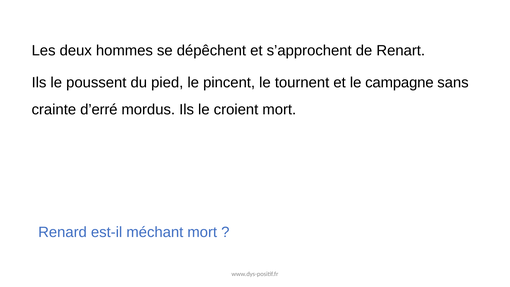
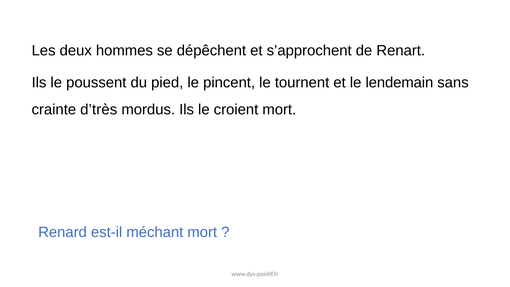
campagne: campagne -> lendemain
d’erré: d’erré -> d’très
